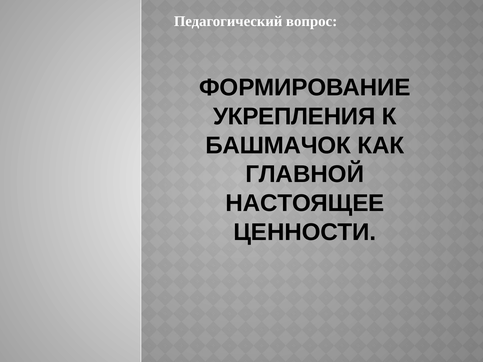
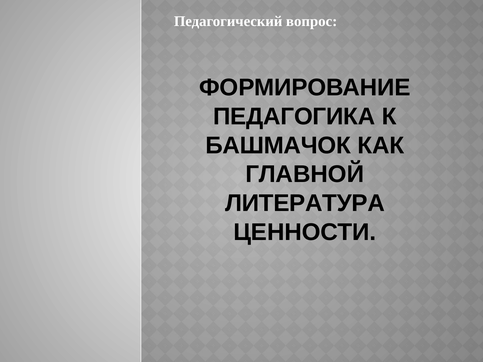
УКРЕПЛЕНИЯ: УКРЕПЛЕНИЯ -> ПЕДАГОГИКА
НАСТОЯЩЕЕ: НАСТОЯЩЕЕ -> ЛИТЕРАТУРА
